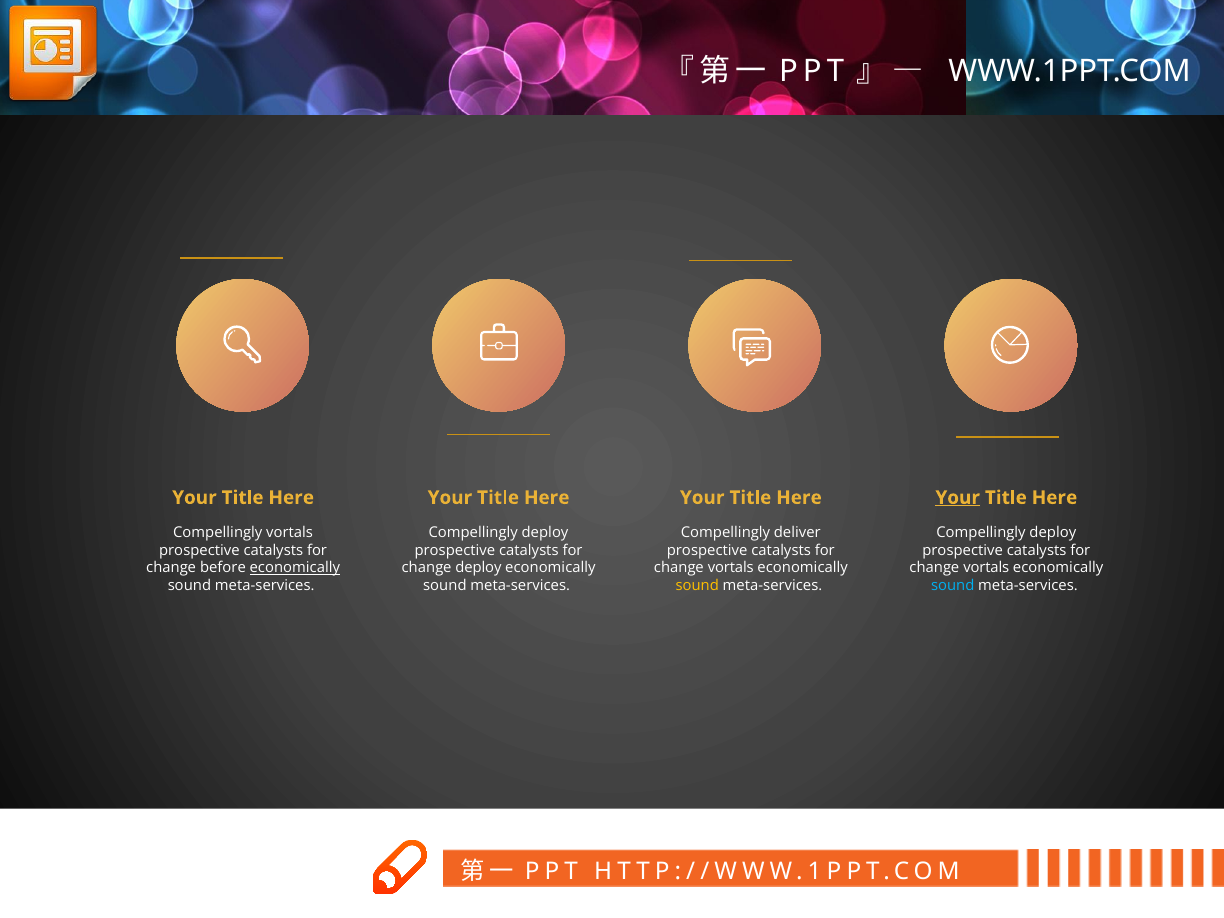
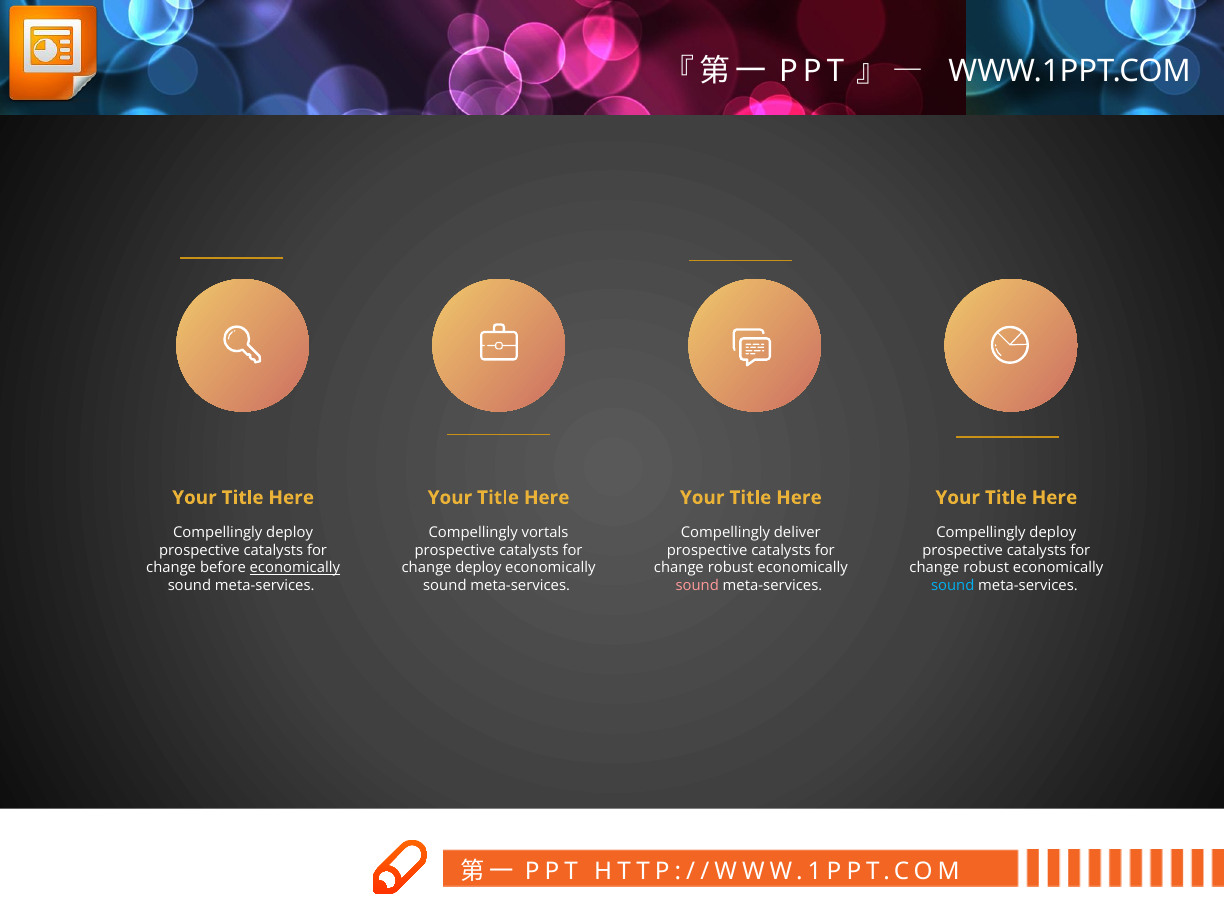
Your at (958, 498) underline: present -> none
vortals at (290, 532): vortals -> deploy
deploy at (545, 532): deploy -> vortals
vortals at (731, 568): vortals -> robust
vortals at (986, 568): vortals -> robust
sound at (697, 586) colour: yellow -> pink
